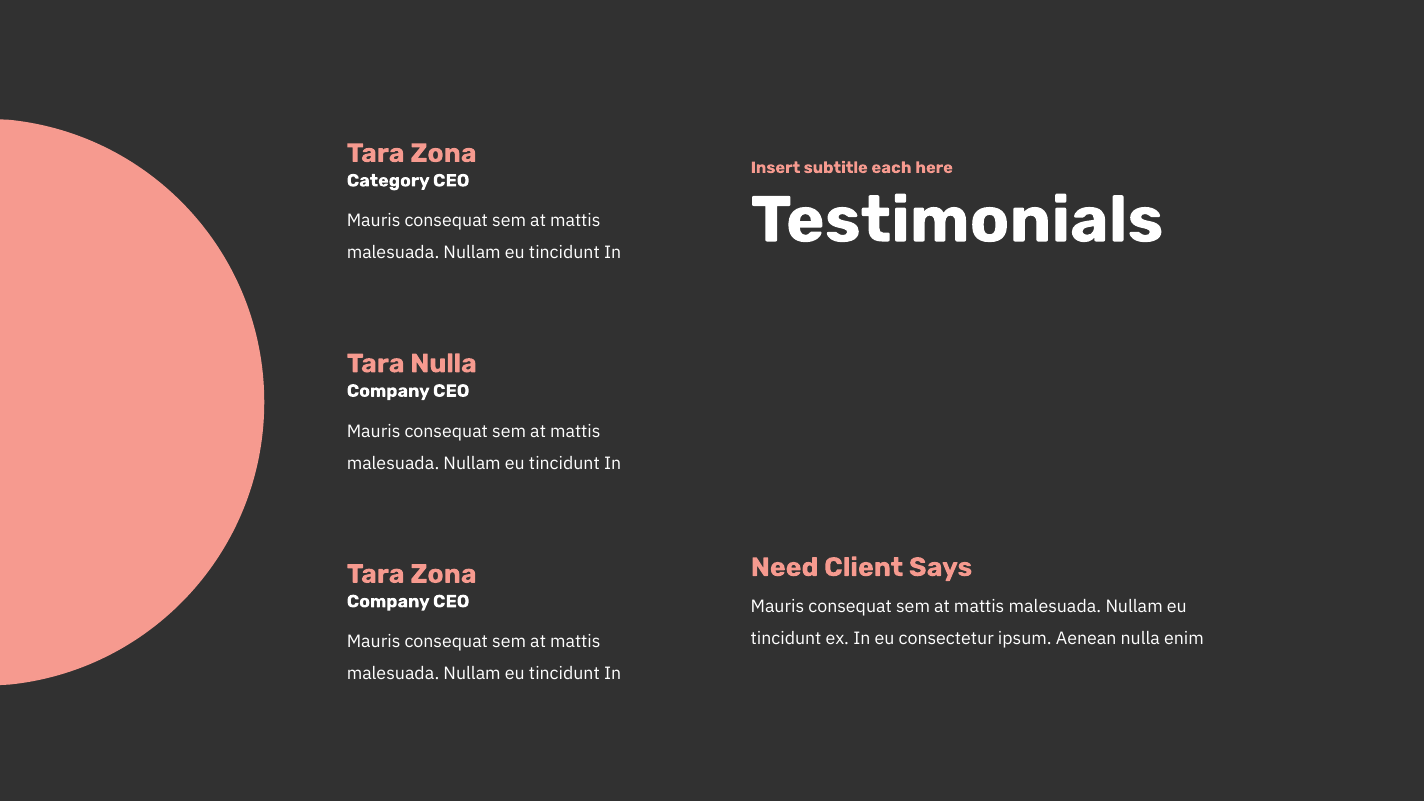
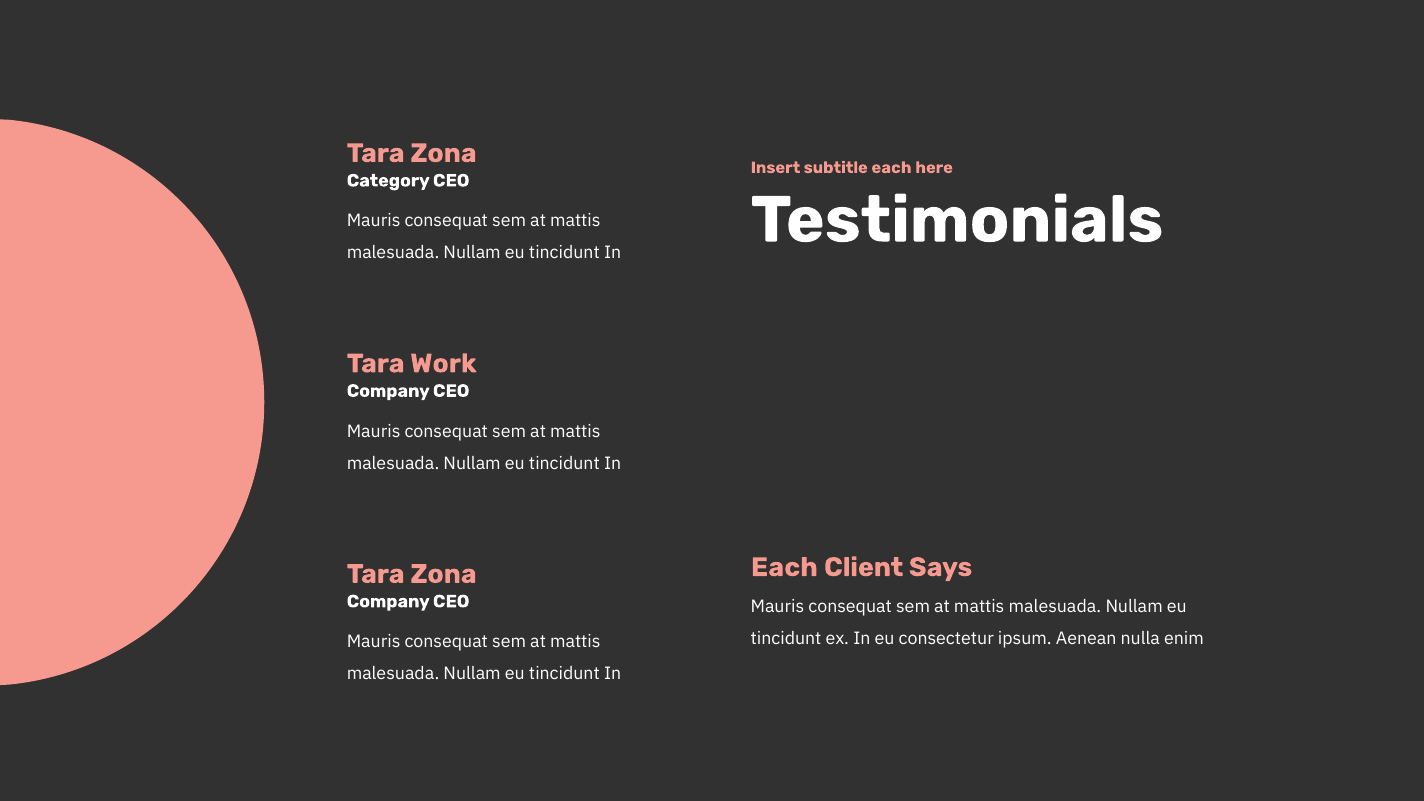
Tara Nulla: Nulla -> Work
Need at (785, 567): Need -> Each
